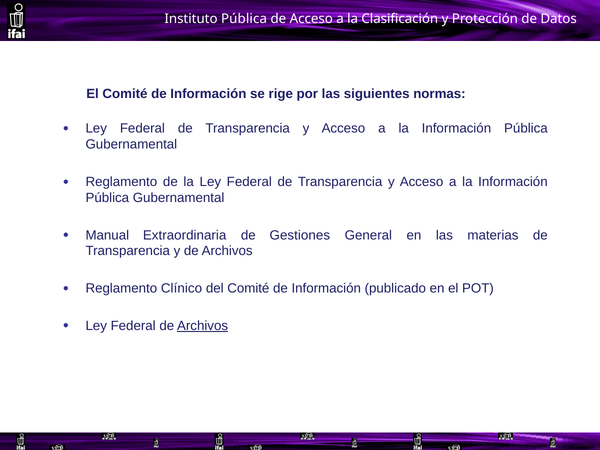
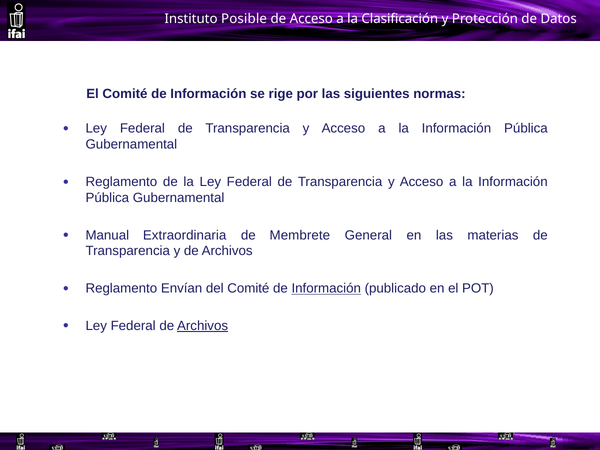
Pública at (244, 19): Pública -> Posible
Gestiones: Gestiones -> Membrete
Clínico: Clínico -> Envían
Información at (326, 288) underline: none -> present
